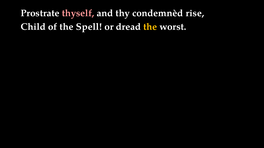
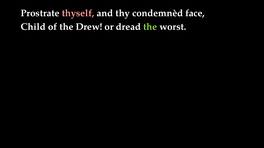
rise: rise -> face
Spell: Spell -> Drew
the at (150, 27) colour: yellow -> light green
